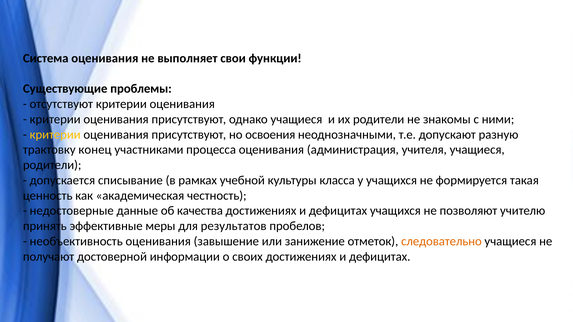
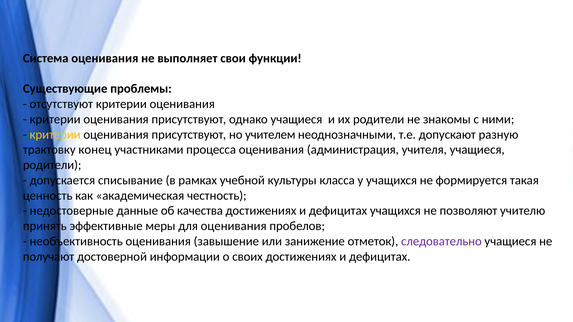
освоения: освоения -> учителем
для результатов: результатов -> оценивания
следовательно colour: orange -> purple
